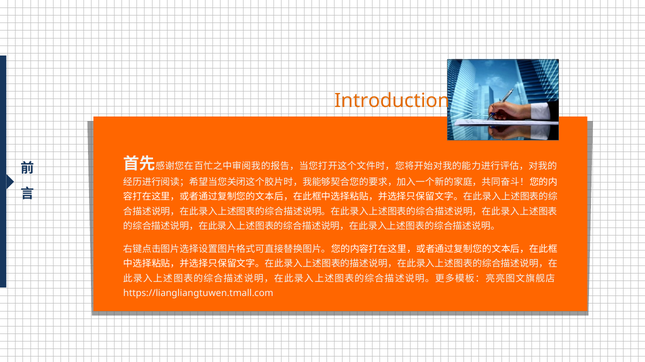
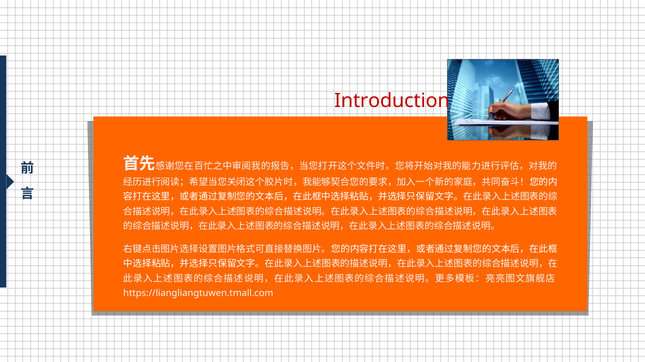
Introduction colour: orange -> red
